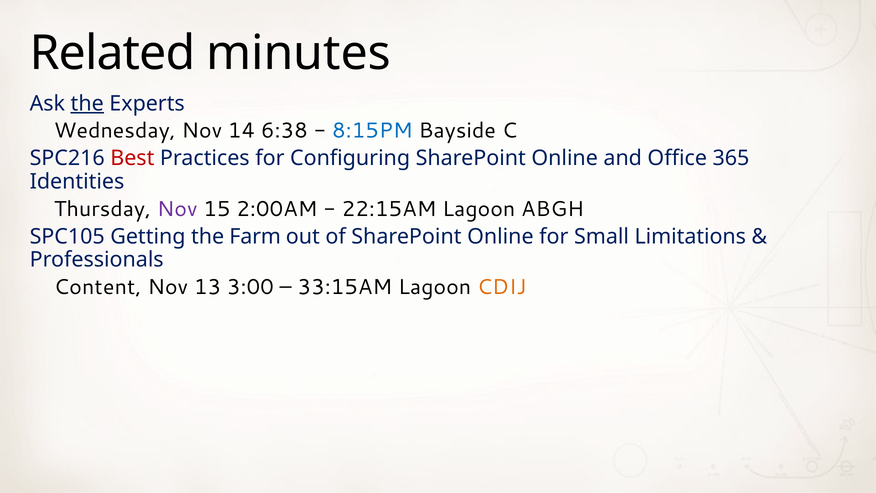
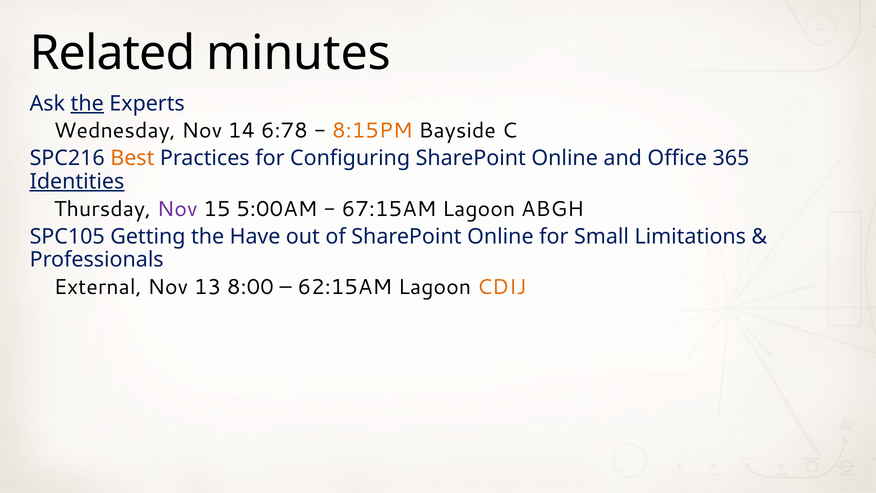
6:38: 6:38 -> 6:78
8:15PM colour: blue -> orange
Best colour: red -> orange
Identities underline: none -> present
2:00AM: 2:00AM -> 5:00AM
22:15AM: 22:15AM -> 67:15AM
Farm: Farm -> Have
Content: Content -> External
3:00: 3:00 -> 8:00
33:15AM: 33:15AM -> 62:15AM
